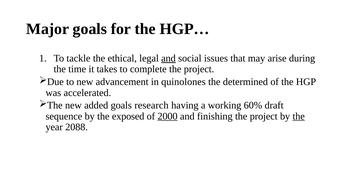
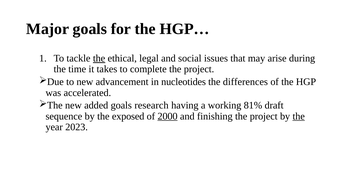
the at (99, 58) underline: none -> present
and at (168, 58) underline: present -> none
quinolones: quinolones -> nucleotides
determined: determined -> differences
60%: 60% -> 81%
2088: 2088 -> 2023
